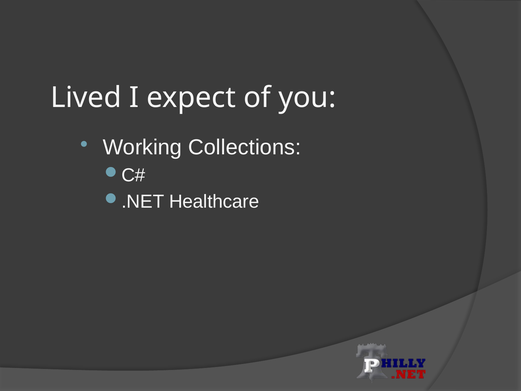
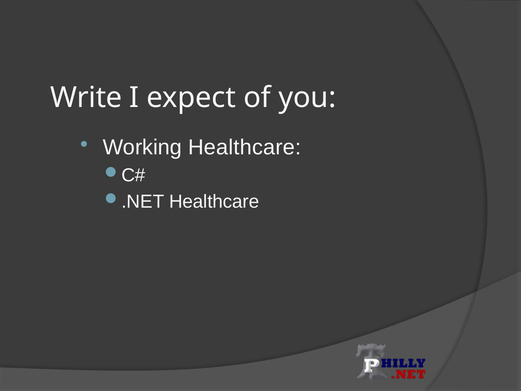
Lived: Lived -> Write
Working Collections: Collections -> Healthcare
